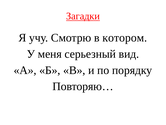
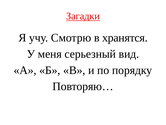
котором: котором -> хранятся
